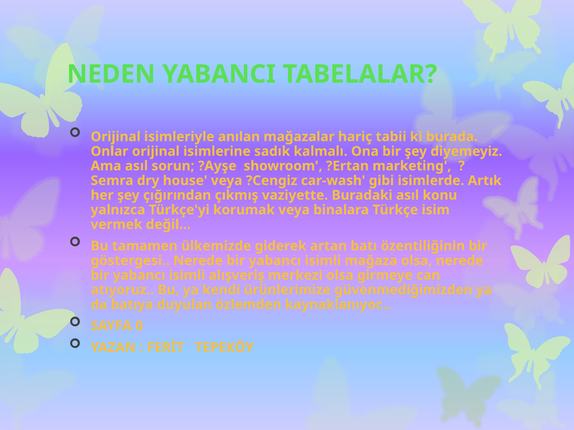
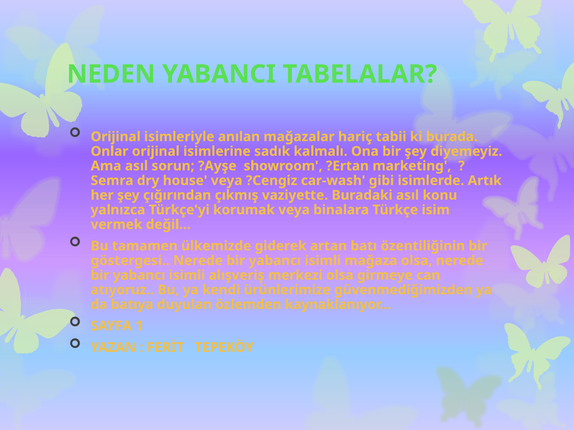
0: 0 -> 1
